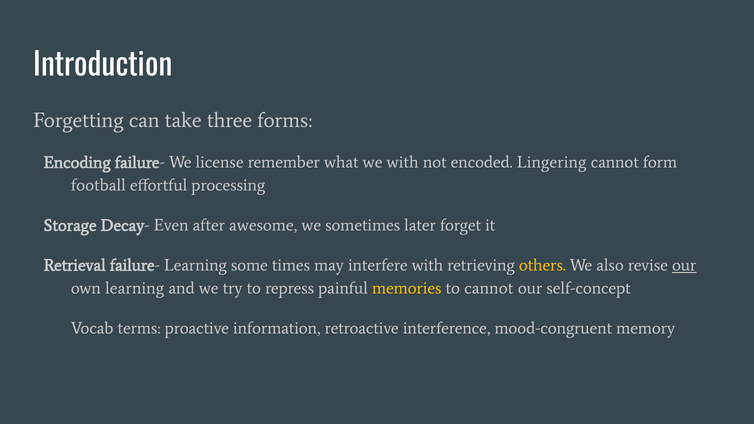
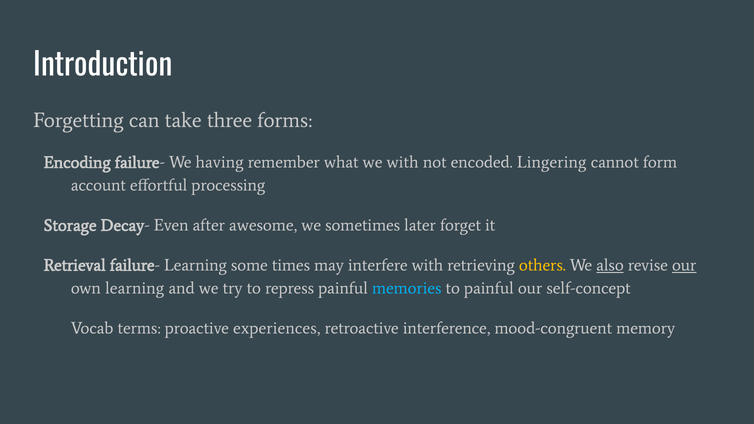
license: license -> having
football: football -> account
also underline: none -> present
memories colour: yellow -> light blue
to cannot: cannot -> painful
information: information -> experiences
